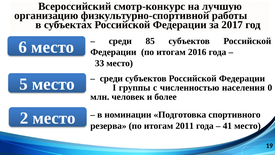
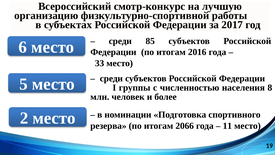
0: 0 -> 8
2011: 2011 -> 2066
41: 41 -> 11
